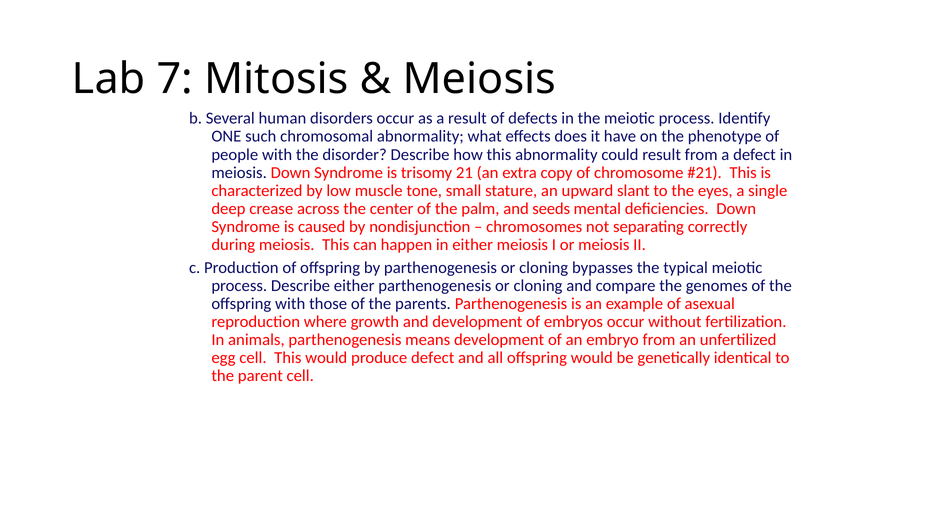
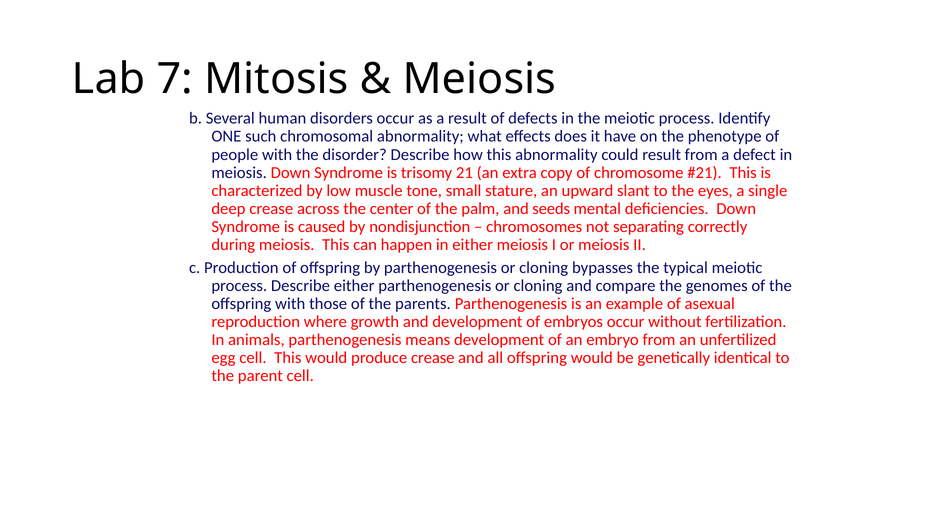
produce defect: defect -> crease
